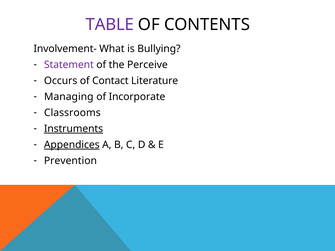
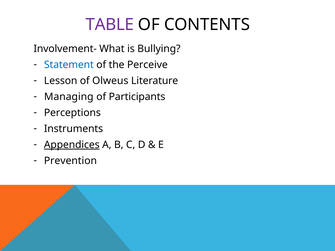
Statement colour: purple -> blue
Occurs: Occurs -> Lesson
Contact: Contact -> Olweus
Incorporate: Incorporate -> Participants
Classrooms: Classrooms -> Perceptions
Instruments underline: present -> none
